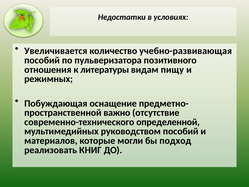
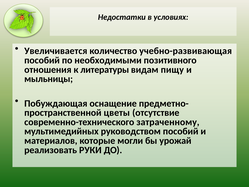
пульверизатора: пульверизатора -> необходимыми
режимных: режимных -> мыльницы
важно: важно -> цветы
определенной: определенной -> затраченному
подход: подход -> урожай
КНИГ: КНИГ -> РУКИ
